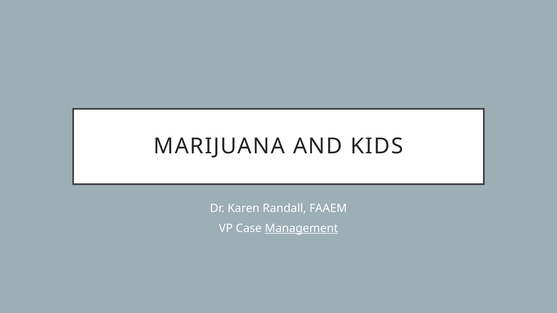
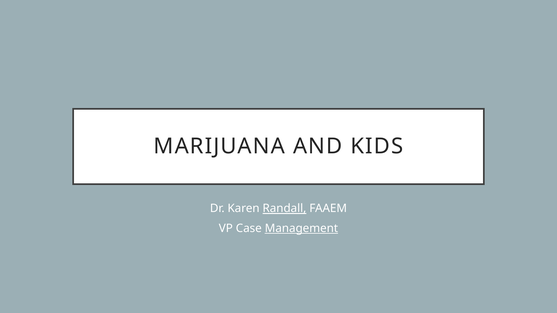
Randall underline: none -> present
